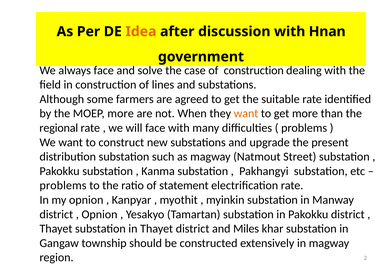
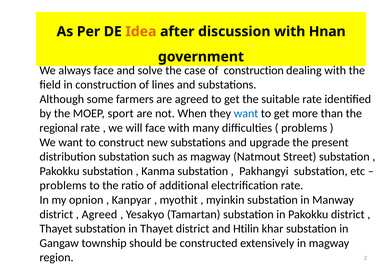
MOEP more: more -> sport
want at (246, 114) colour: orange -> blue
statement: statement -> additional
Opnion at (99, 214): Opnion -> Agreed
Miles: Miles -> Htilin
